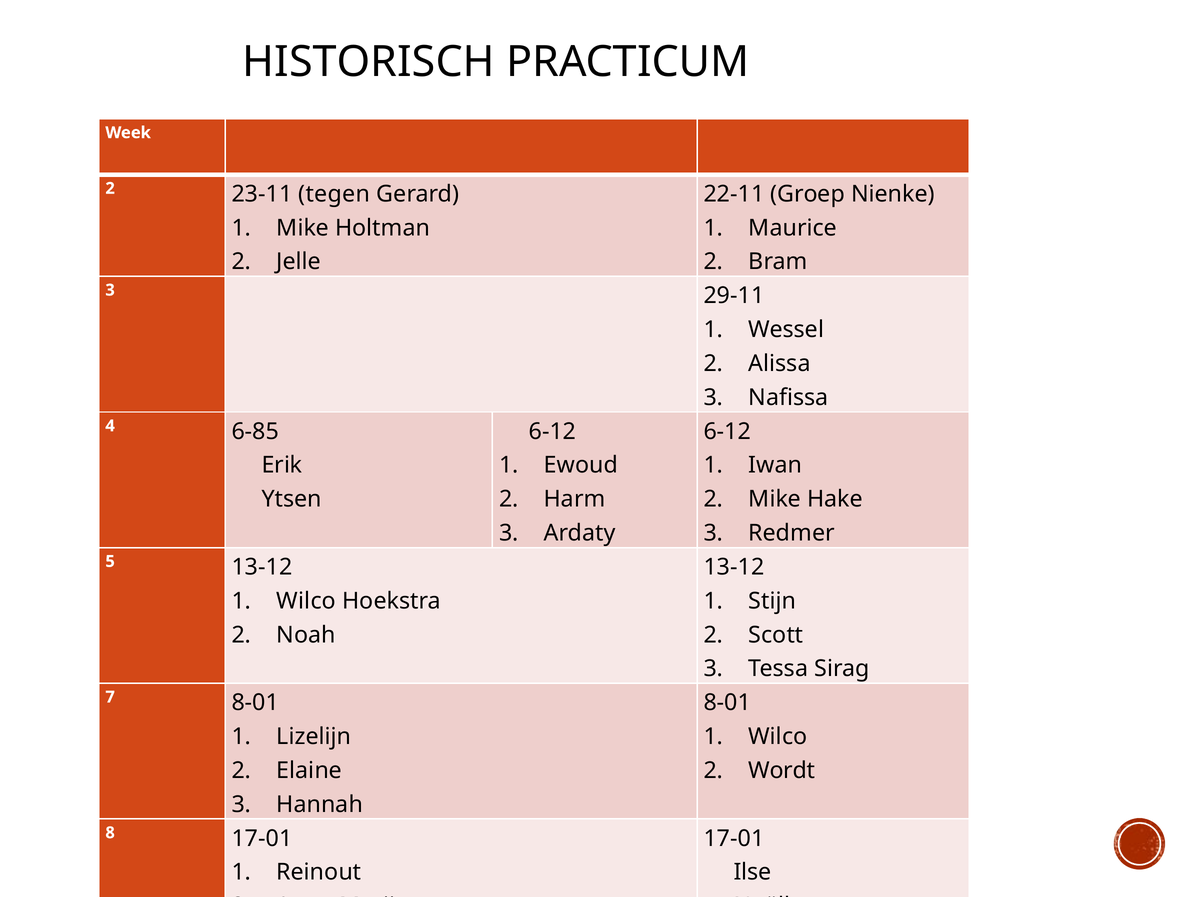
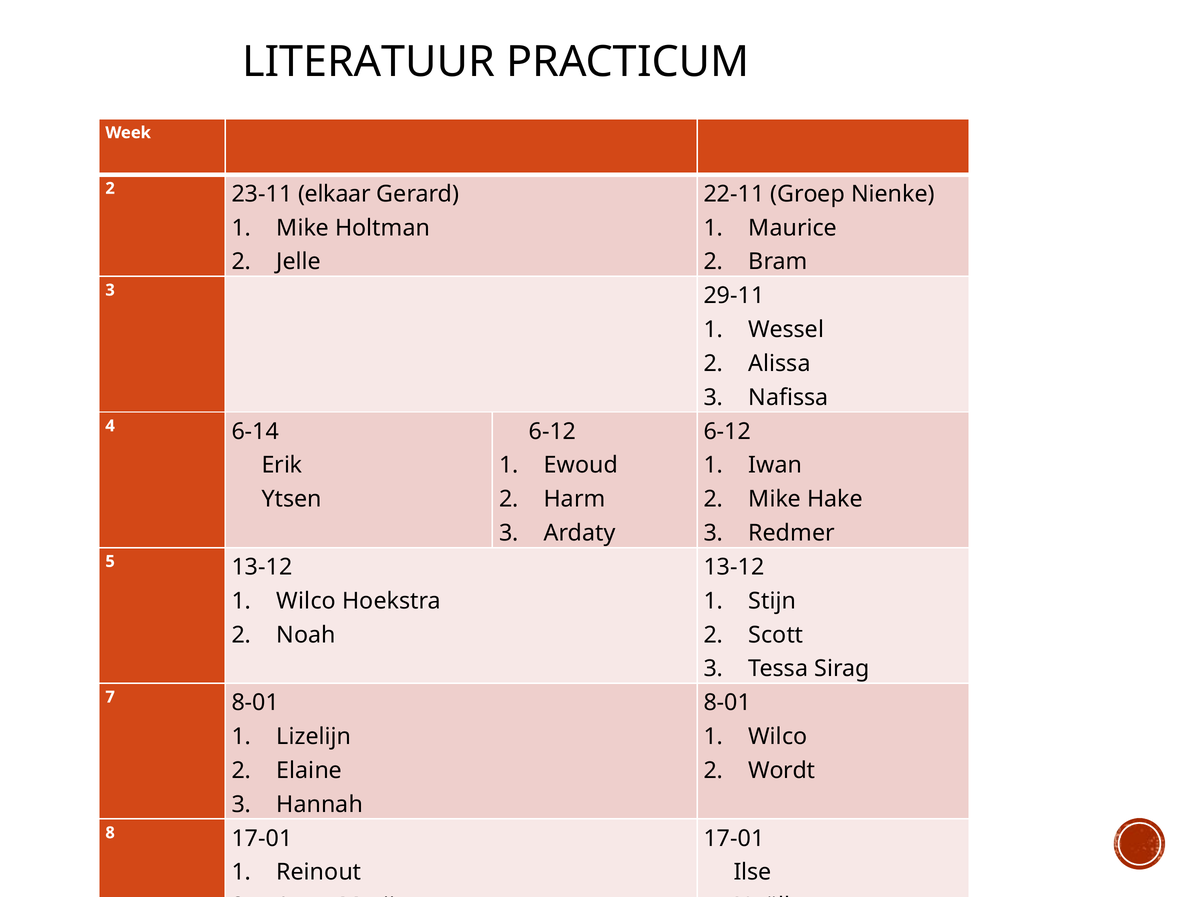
HISTORISCH: HISTORISCH -> LITERATUUR
tegen: tegen -> elkaar
6-85: 6-85 -> 6-14
